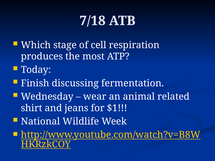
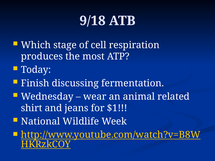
7/18: 7/18 -> 9/18
